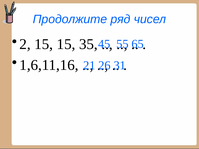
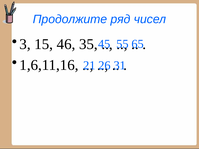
2: 2 -> 3
15 15: 15 -> 46
